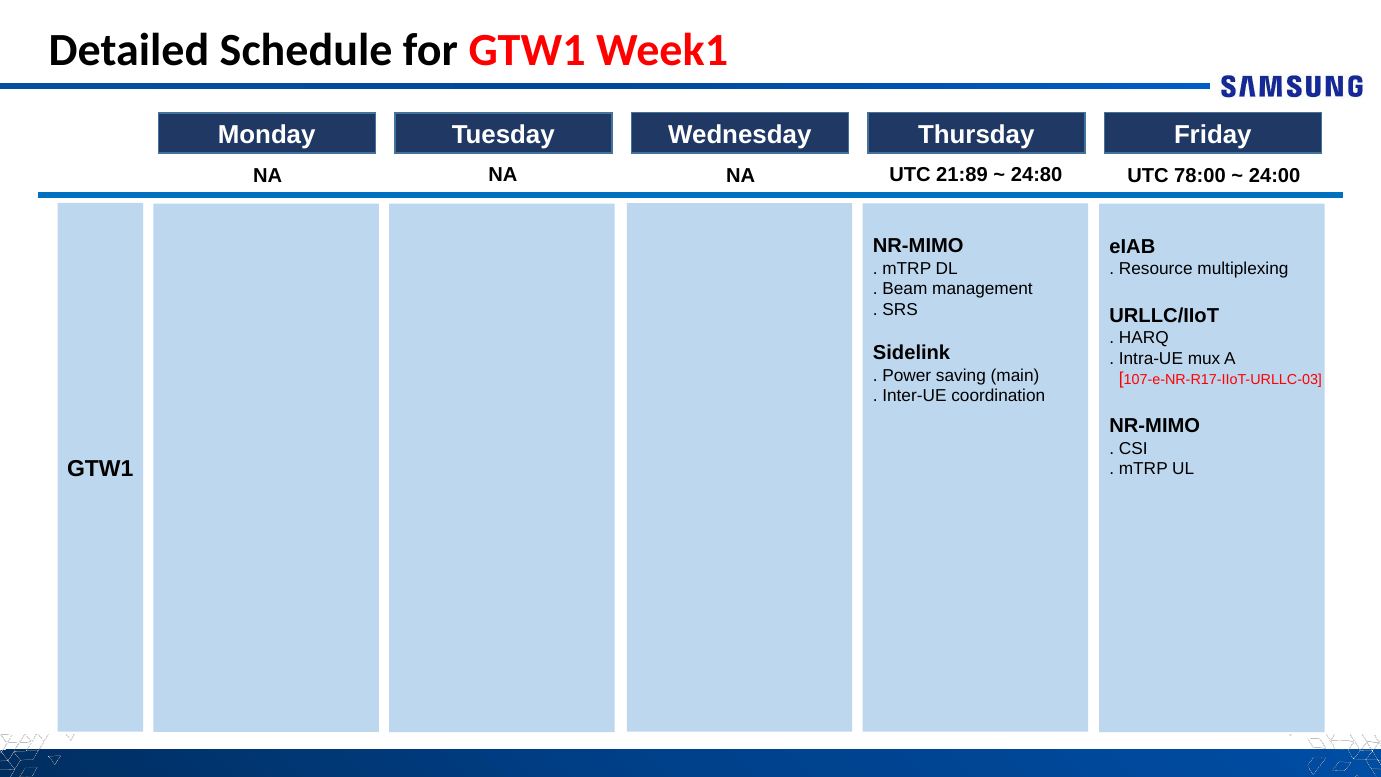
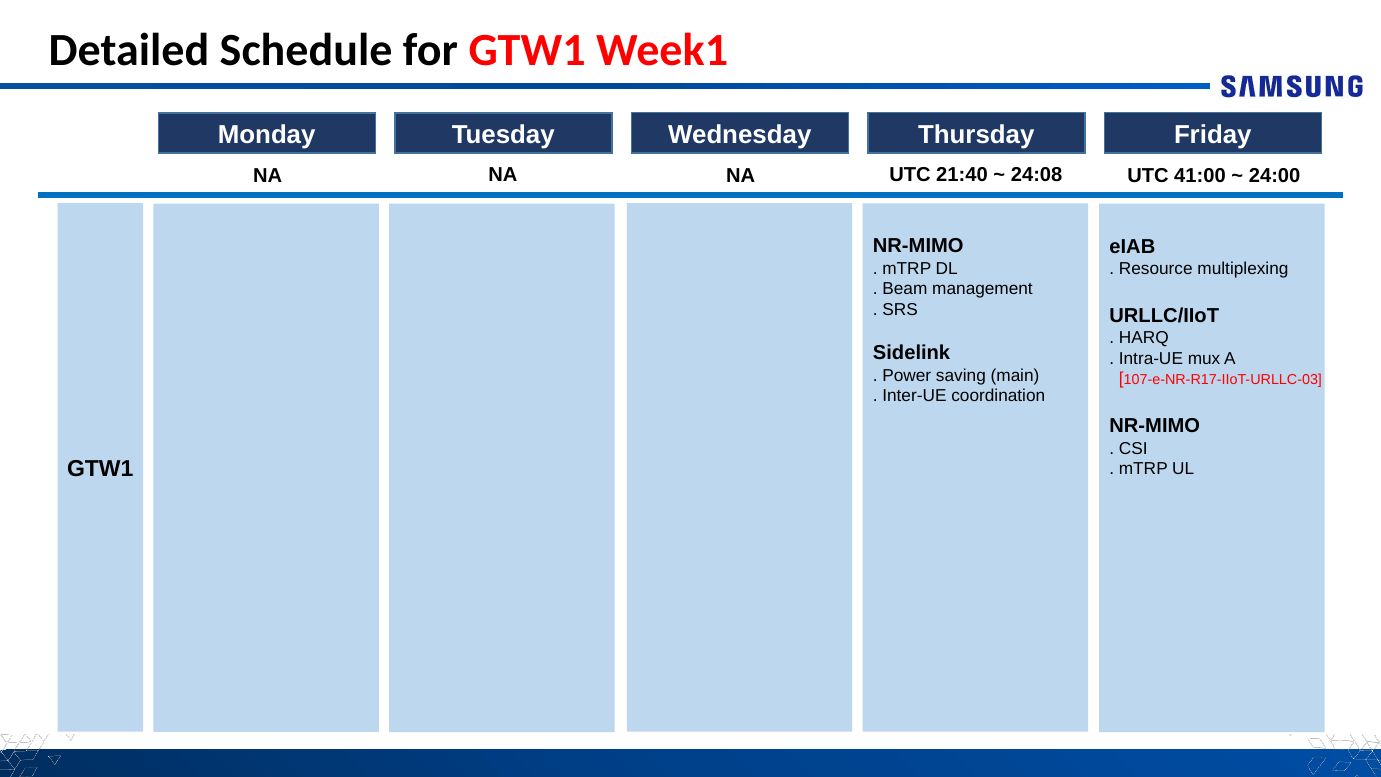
21:89: 21:89 -> 21:40
24:80: 24:80 -> 24:08
78:00: 78:00 -> 41:00
